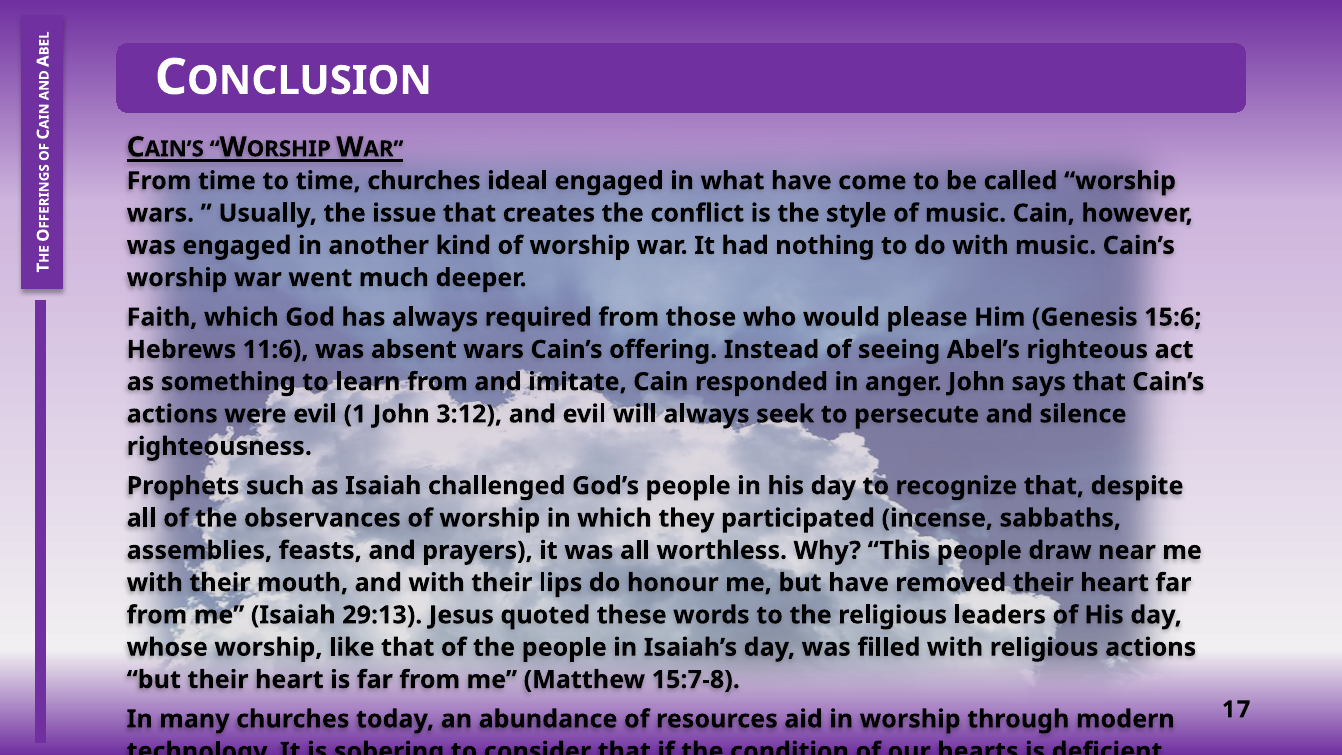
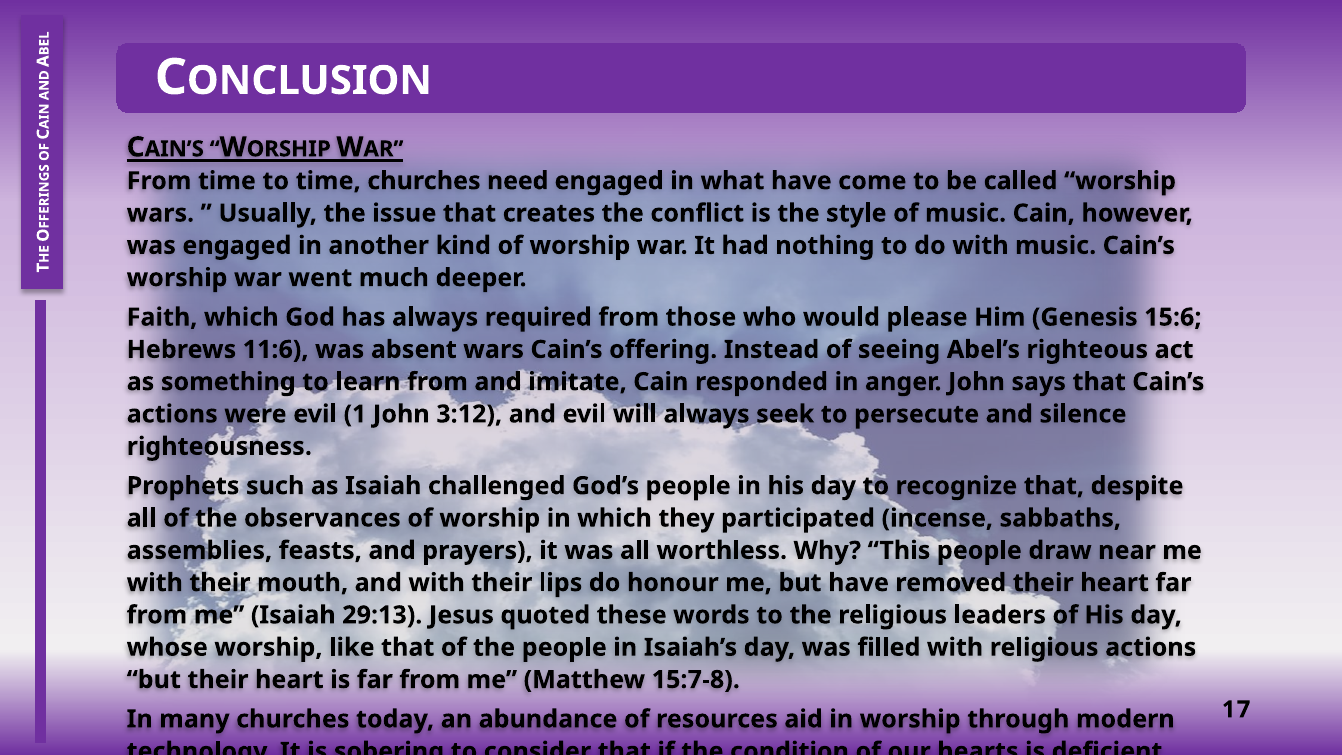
ideal: ideal -> need
